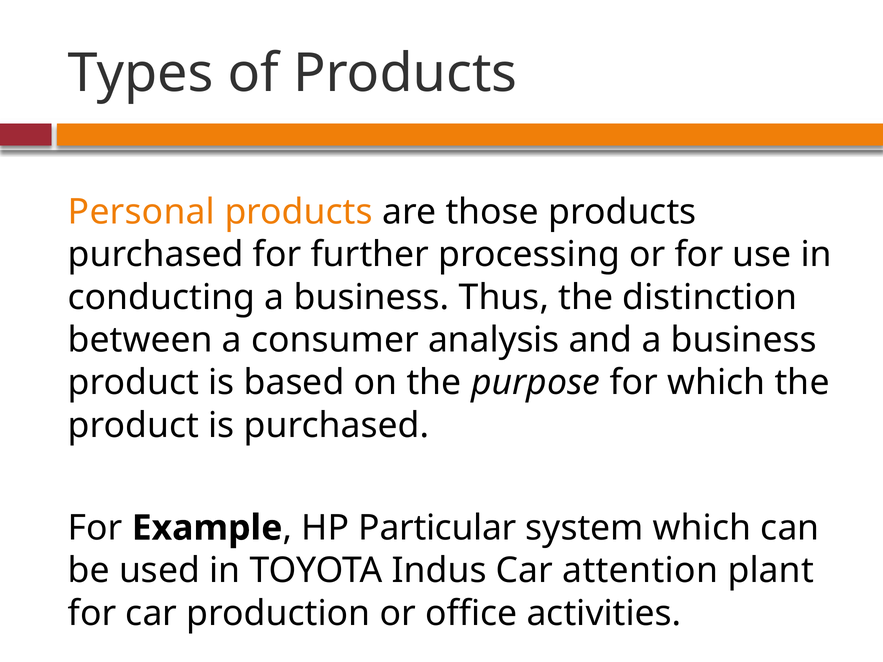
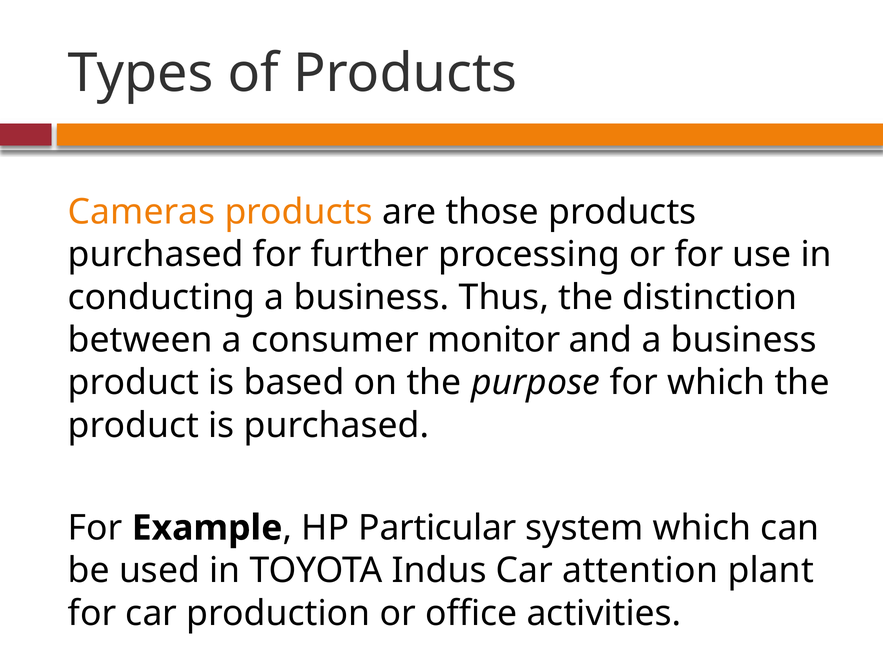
Personal: Personal -> Cameras
analysis: analysis -> monitor
